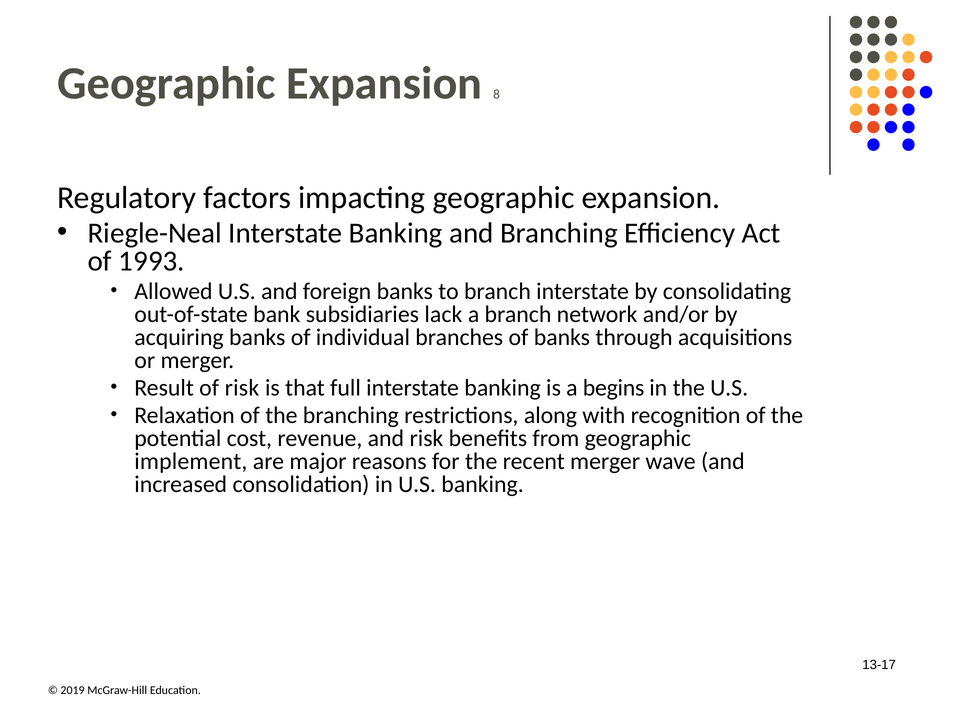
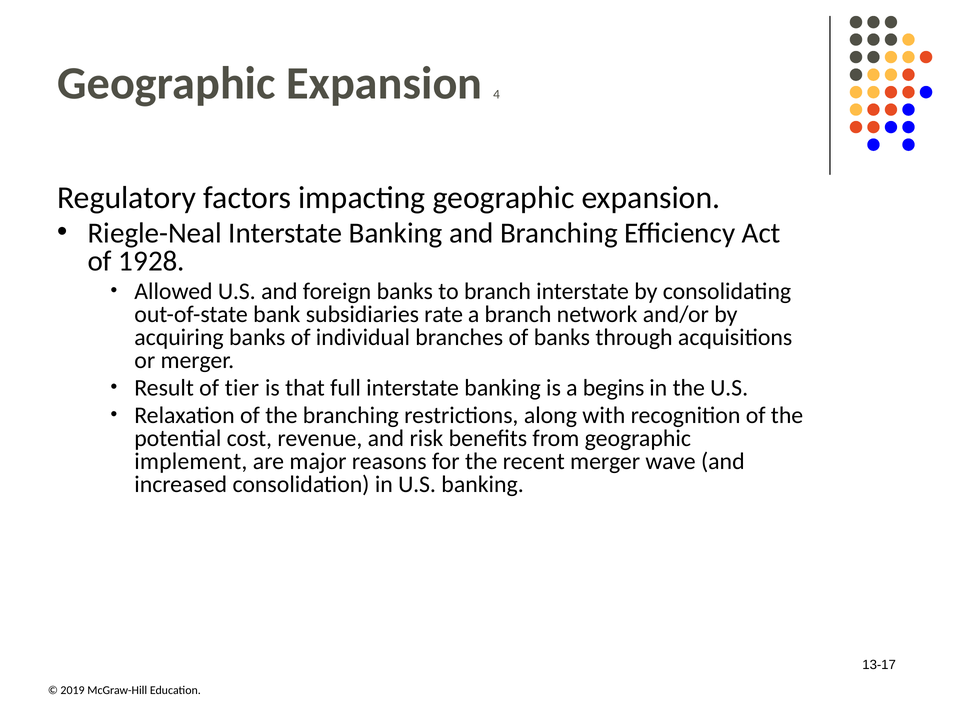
8: 8 -> 4
93: 93 -> 28
lack: lack -> rate
of risk: risk -> tier
